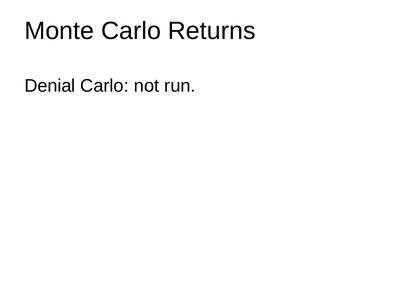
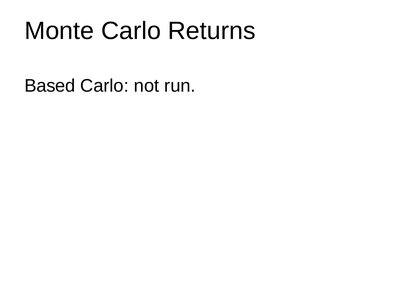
Denial: Denial -> Based
